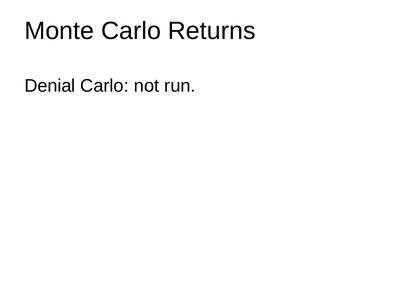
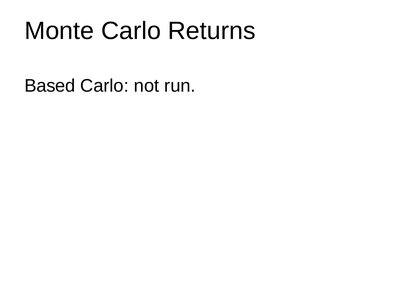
Denial: Denial -> Based
